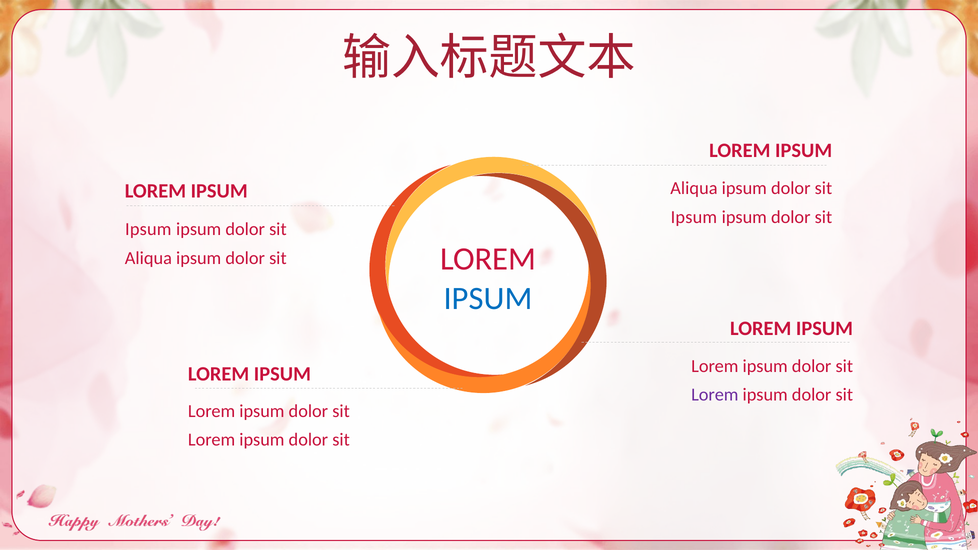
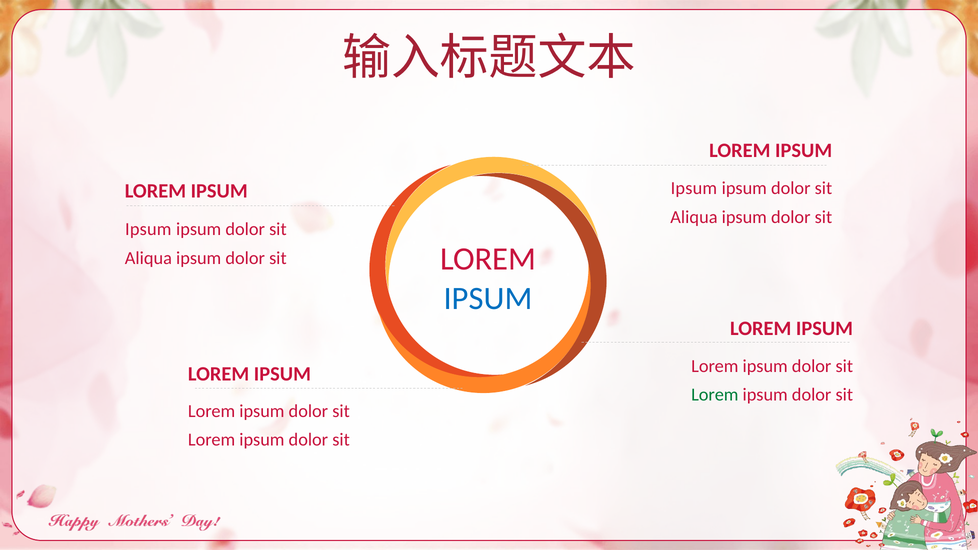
Aliqua at (694, 188): Aliqua -> Ipsum
Ipsum at (694, 217): Ipsum -> Aliqua
Lorem at (715, 395) colour: purple -> green
